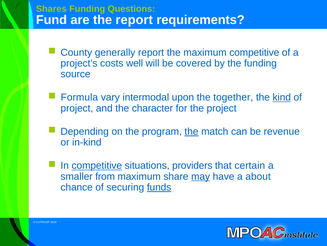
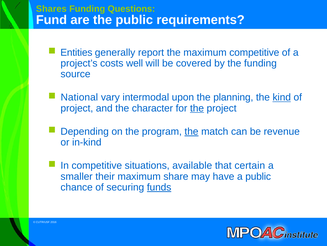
the report: report -> public
County: County -> Entities
Formula: Formula -> National
together: together -> planning
the at (197, 108) underline: none -> present
competitive at (97, 165) underline: present -> none
providers: providers -> available
from: from -> their
may underline: present -> none
a about: about -> public
